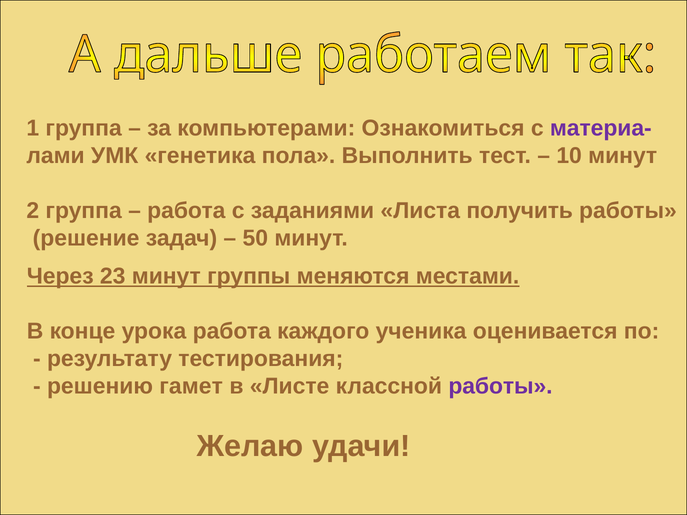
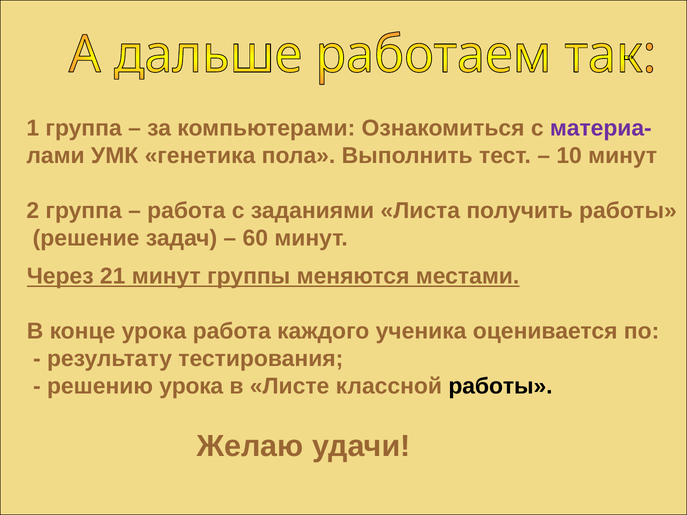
50: 50 -> 60
23: 23 -> 21
решению гамет: гамет -> урока
работы at (500, 386) colour: purple -> black
